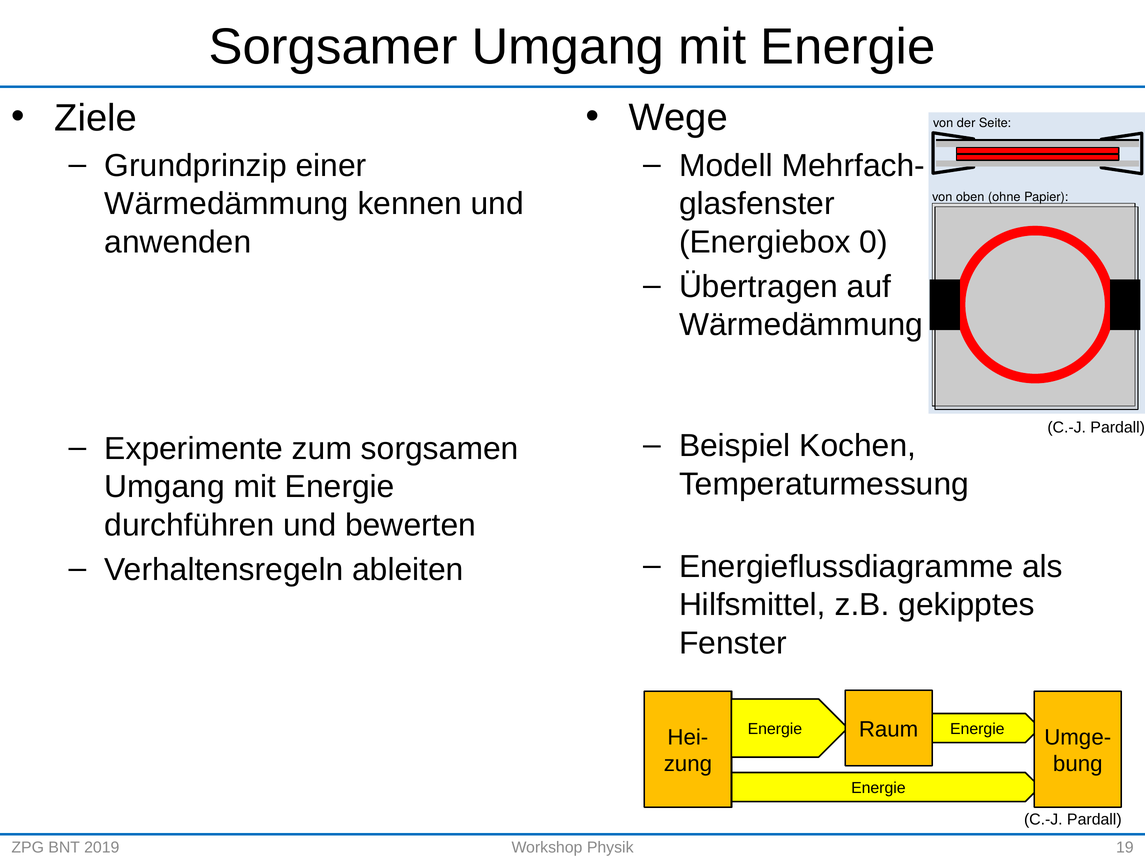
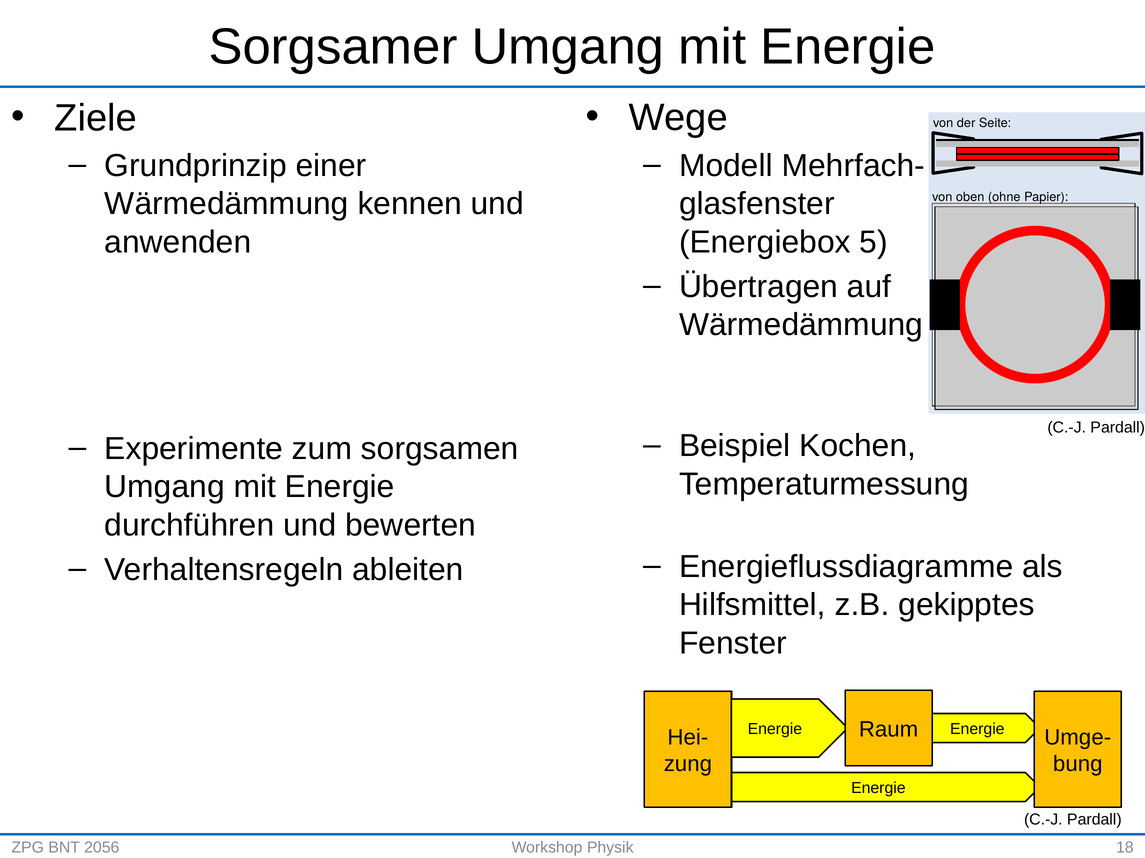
0: 0 -> 5
2019: 2019 -> 2056
19: 19 -> 18
